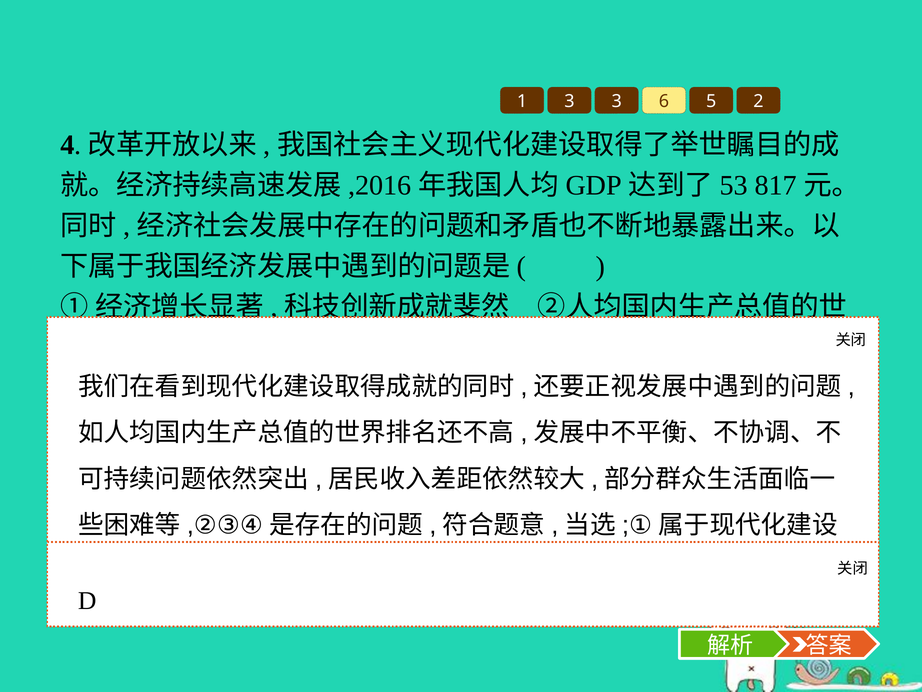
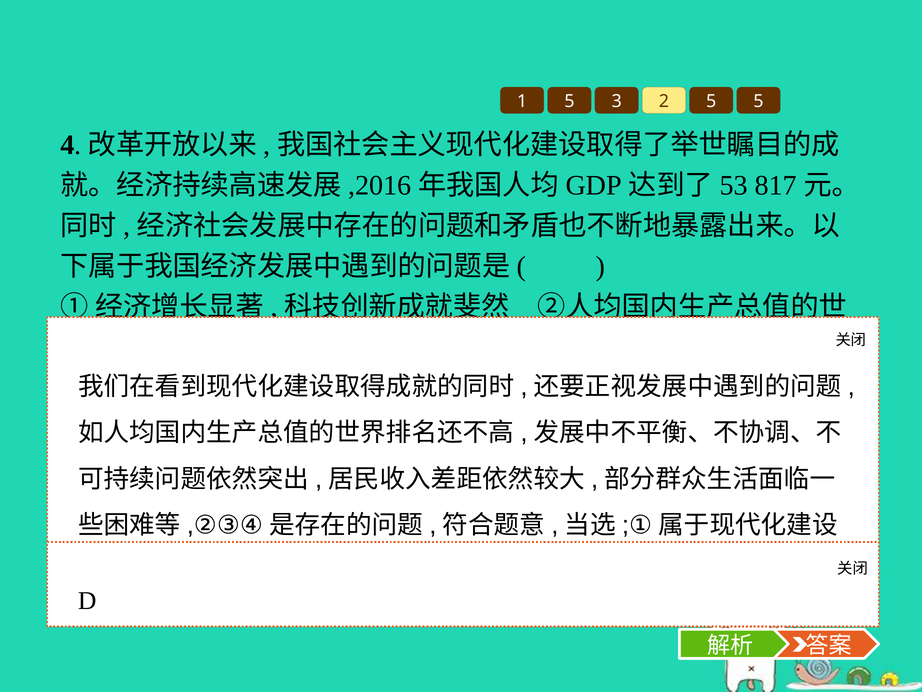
1 3: 3 -> 5
6: 6 -> 2
5 2: 2 -> 5
